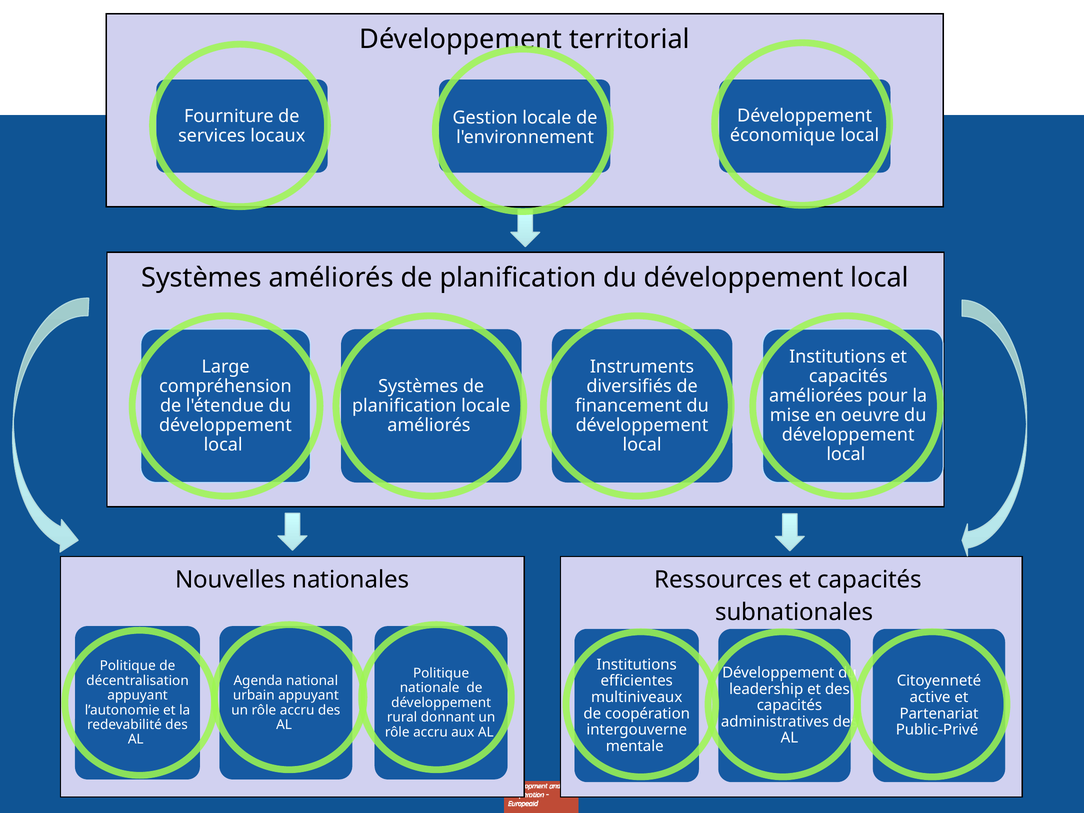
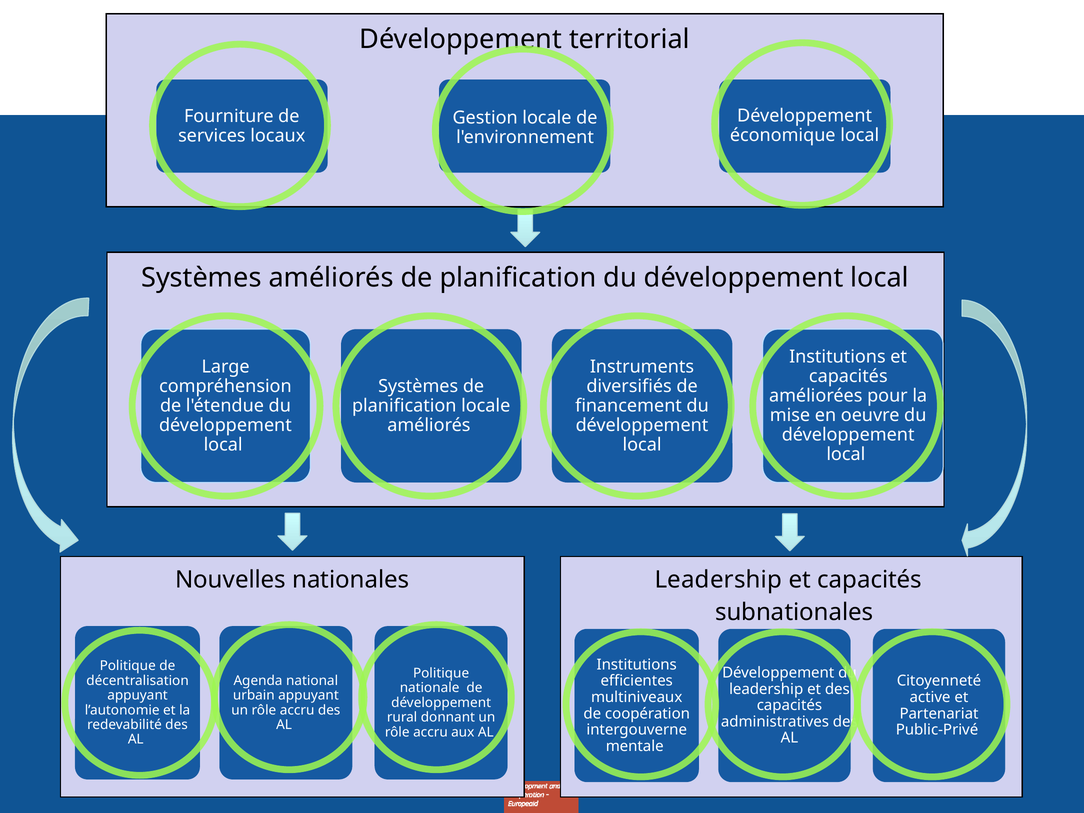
Ressources at (718, 580): Ressources -> Leadership
